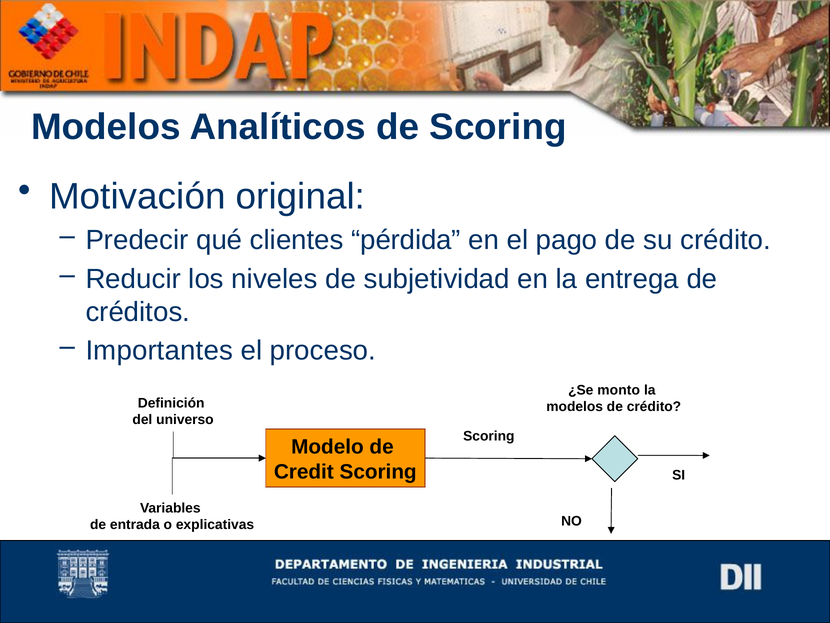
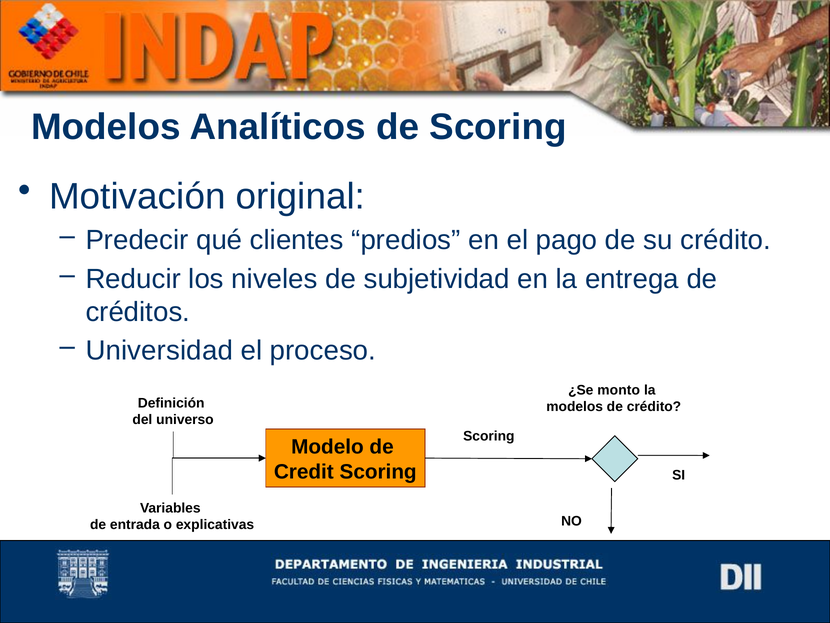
pérdida: pérdida -> predios
Importantes: Importantes -> Universidad
